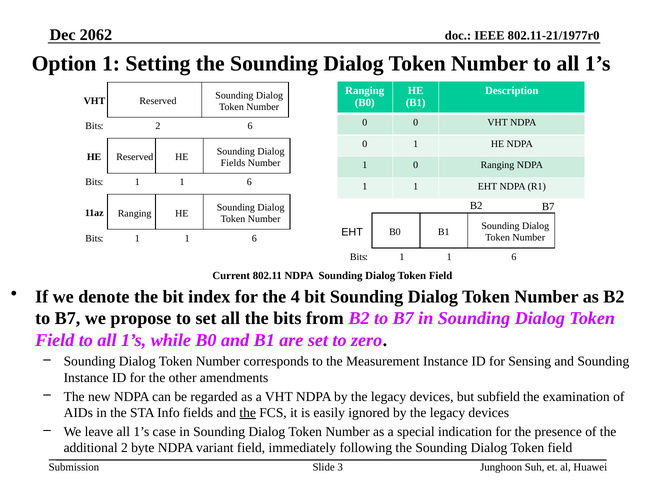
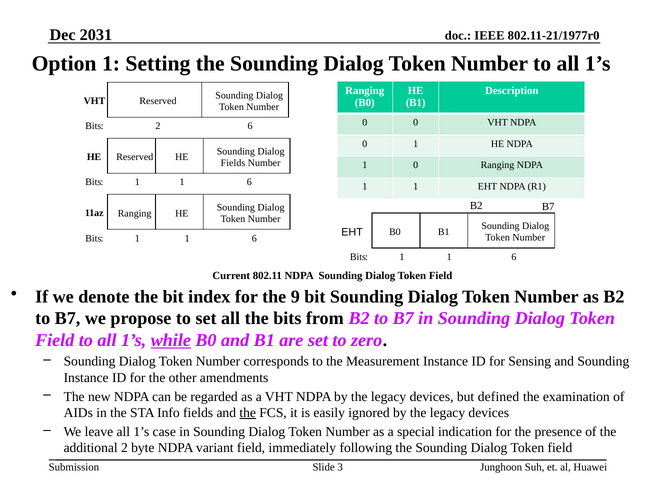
2062: 2062 -> 2031
4: 4 -> 9
while underline: none -> present
subfield: subfield -> defined
